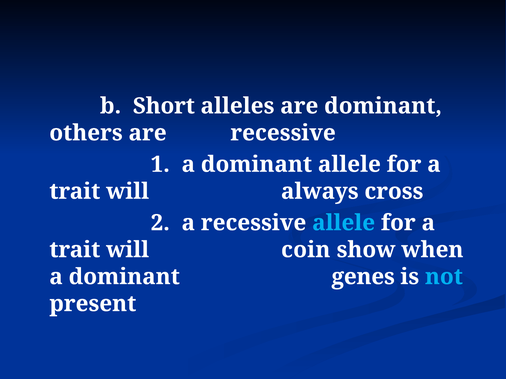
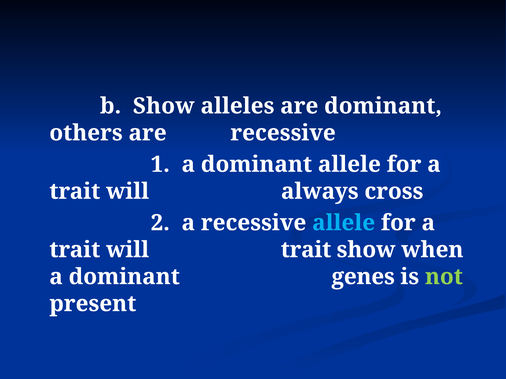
b Short: Short -> Show
will coin: coin -> trait
not colour: light blue -> light green
